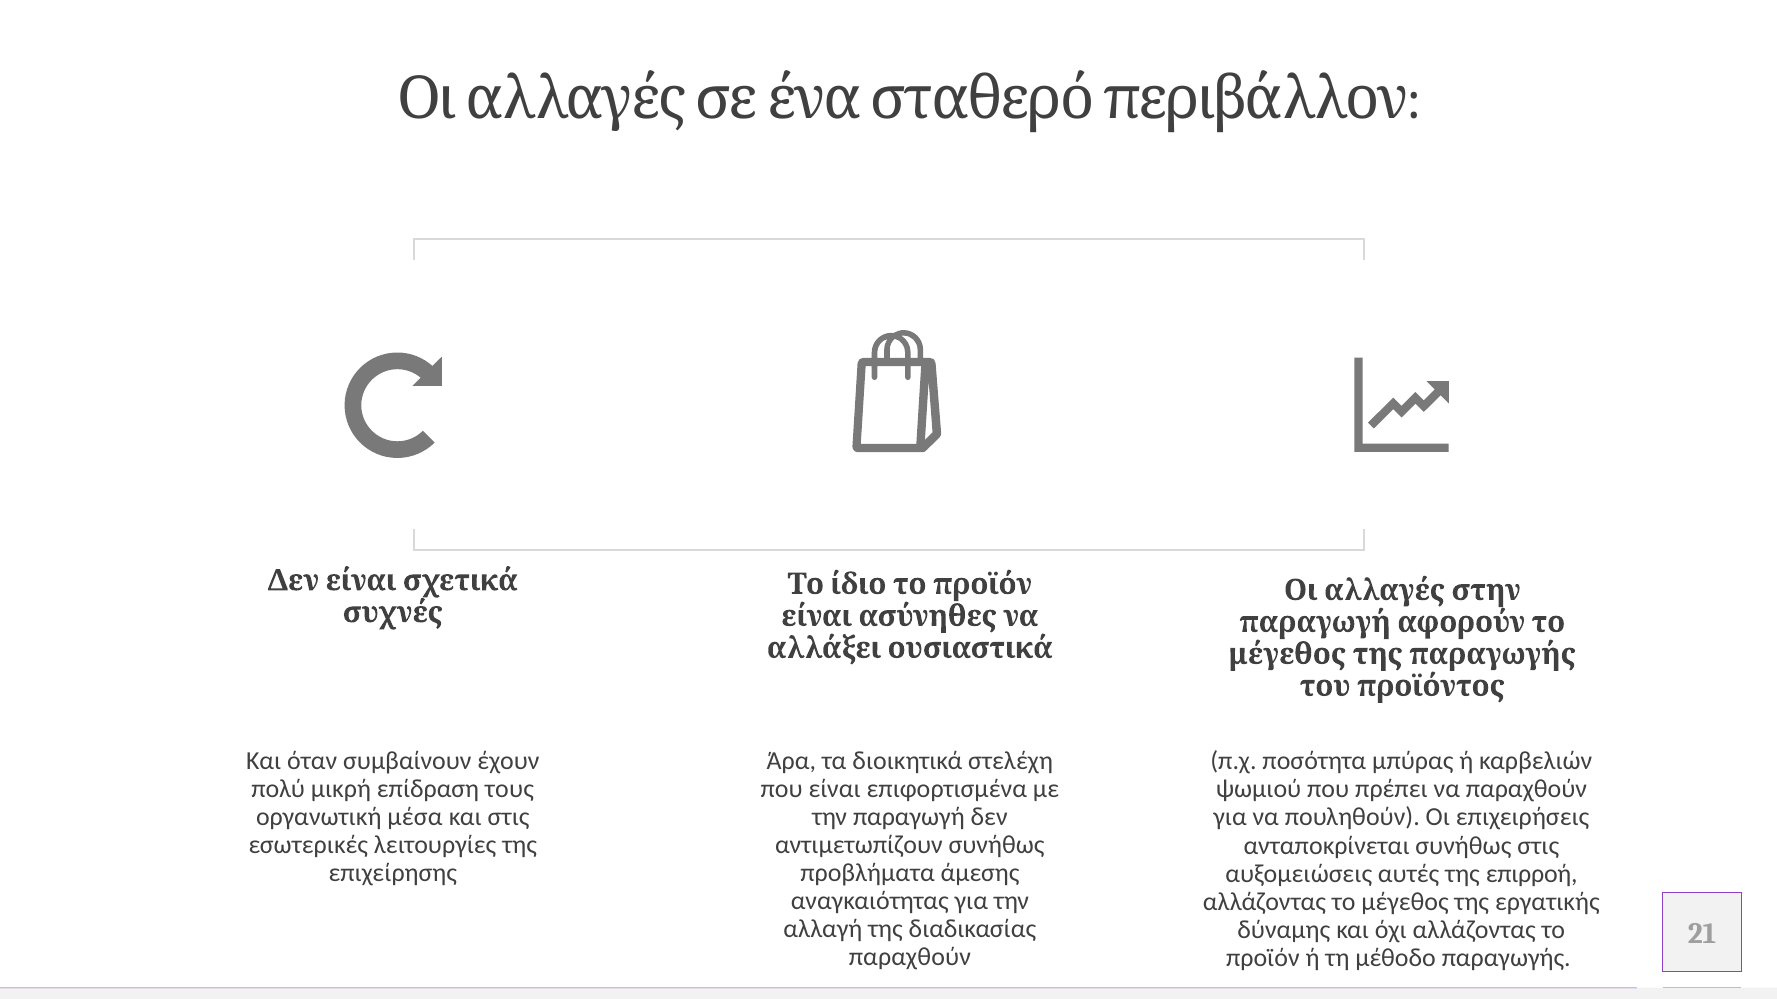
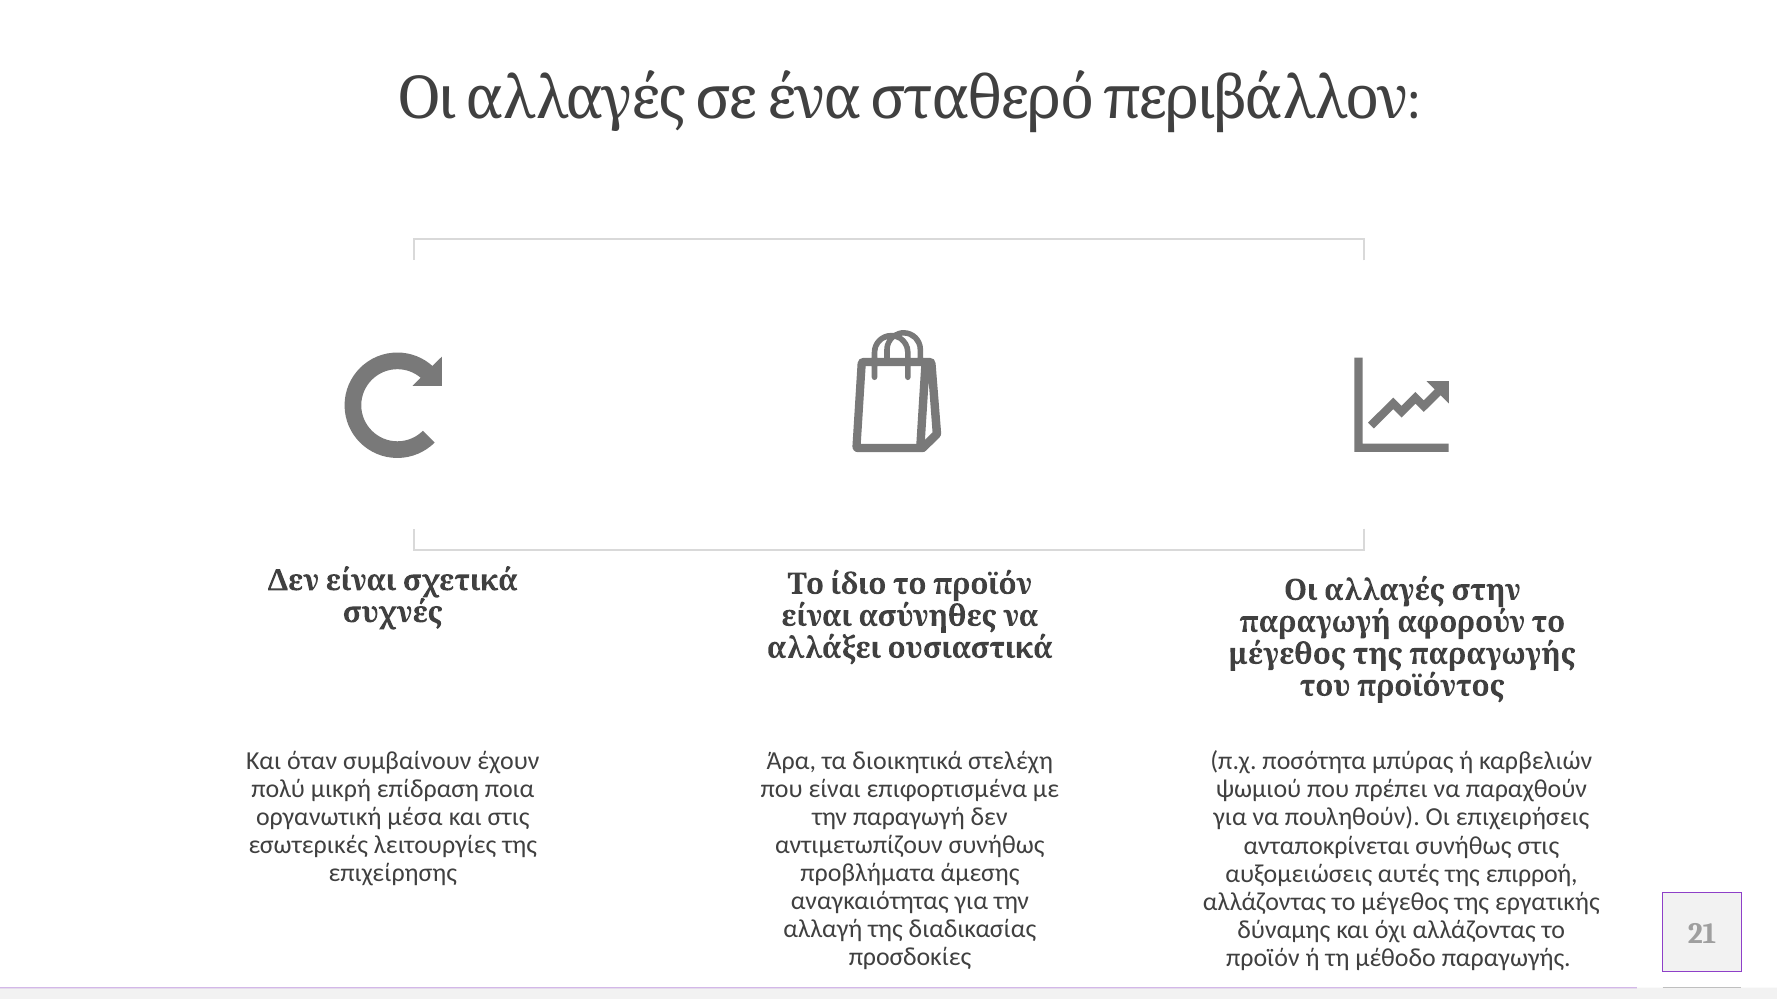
τους: τους -> ποια
παραχθούν at (910, 958): παραχθούν -> προσδοκίες
